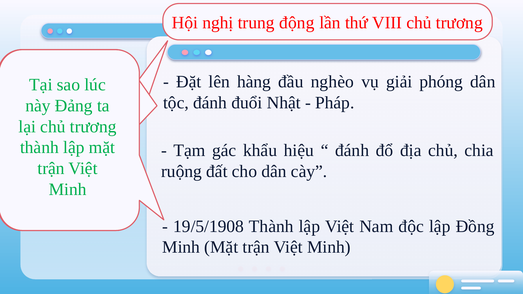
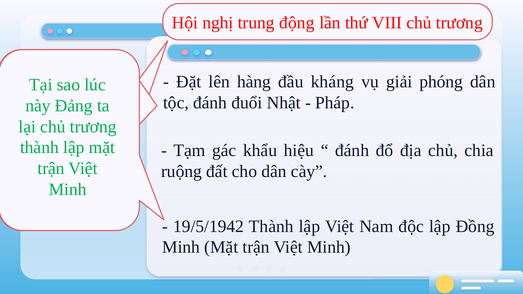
nghèo: nghèo -> kháng
19/5/1908: 19/5/1908 -> 19/5/1942
